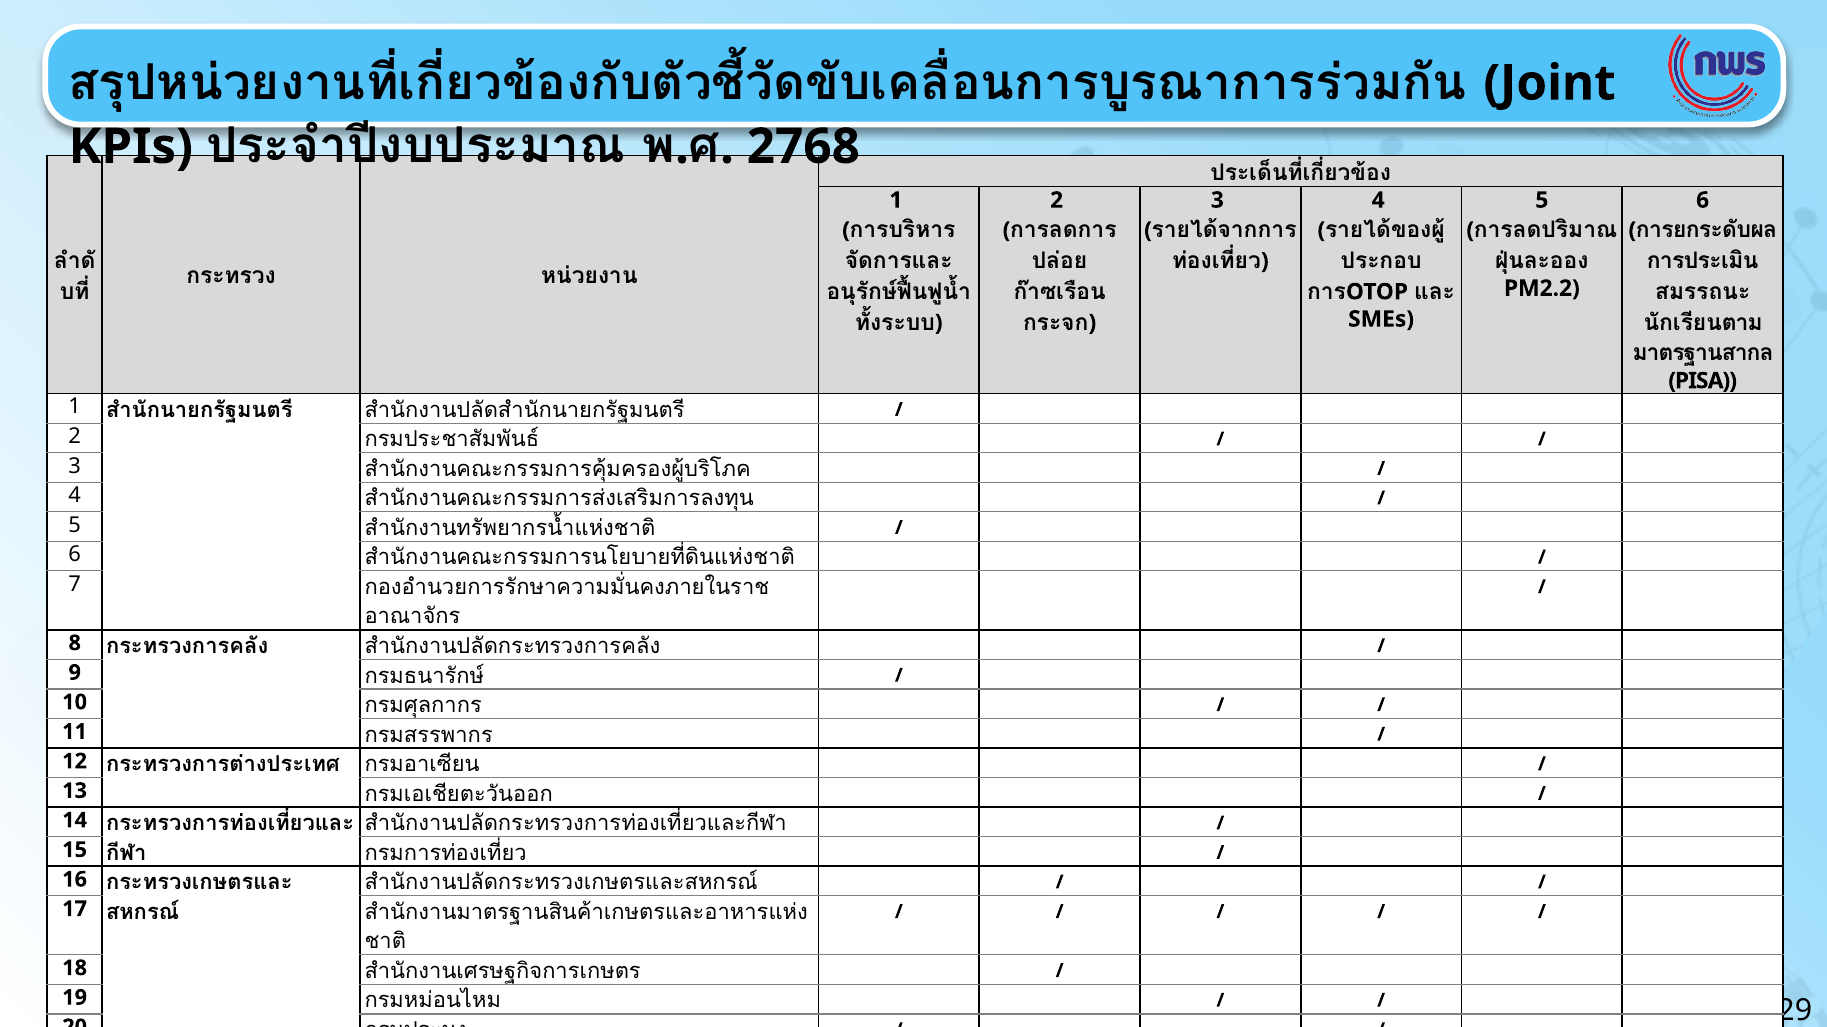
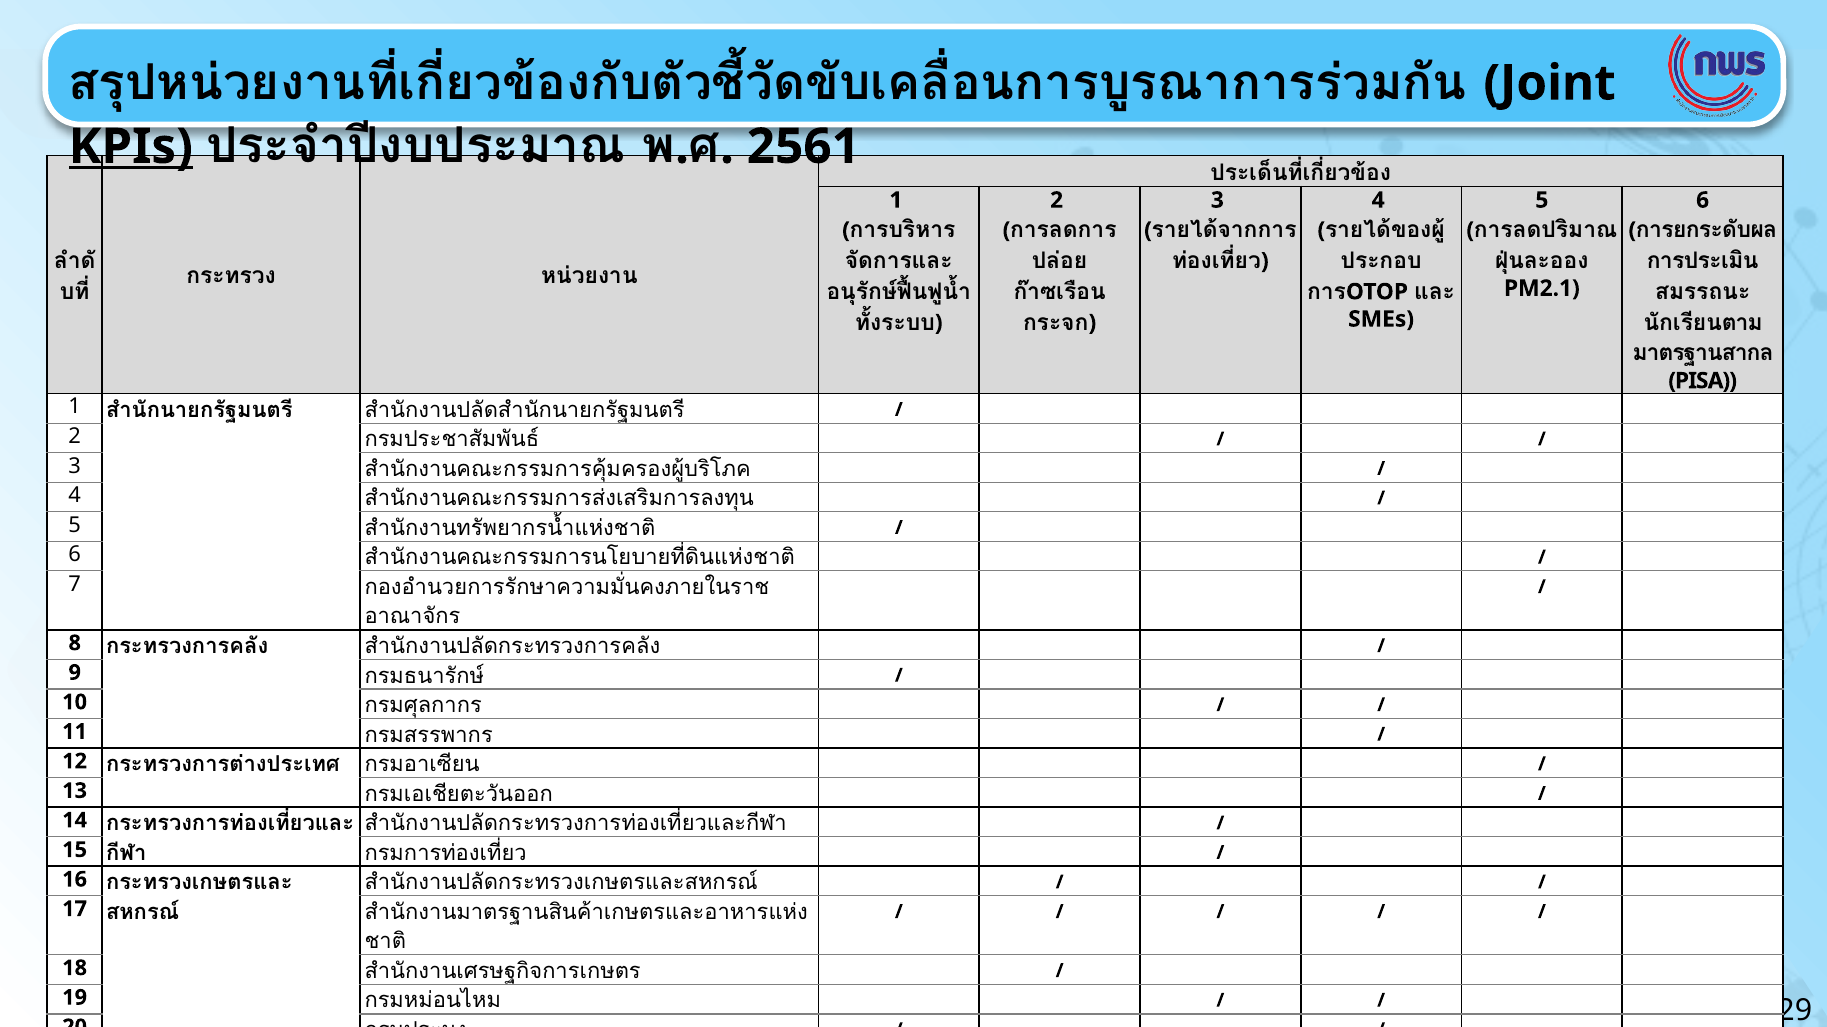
KPIs underline: none -> present
2768: 2768 -> 2561
PM2.2: PM2.2 -> PM2.1
